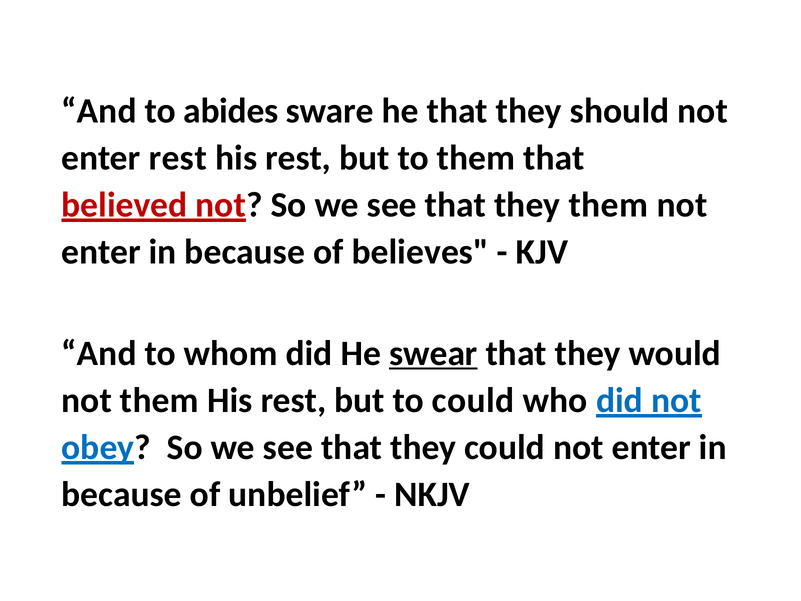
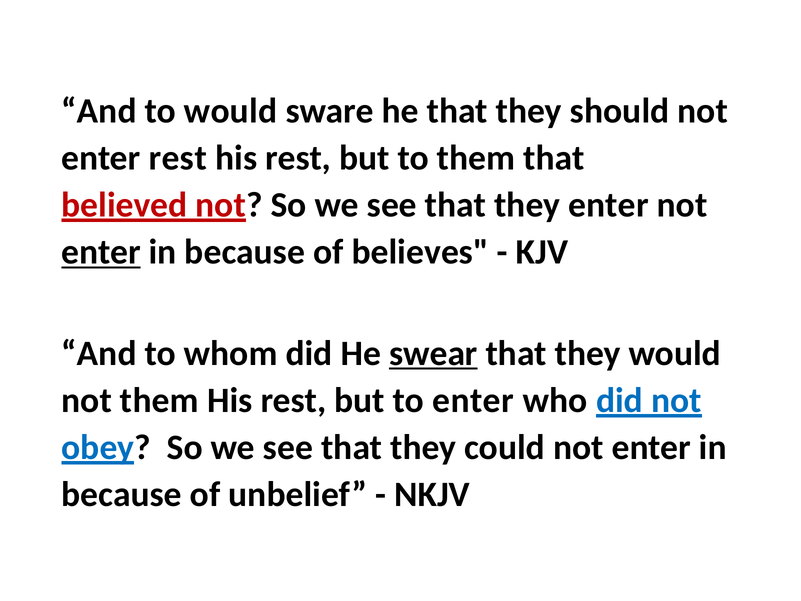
to abides: abides -> would
they them: them -> enter
enter at (101, 252) underline: none -> present
to could: could -> enter
